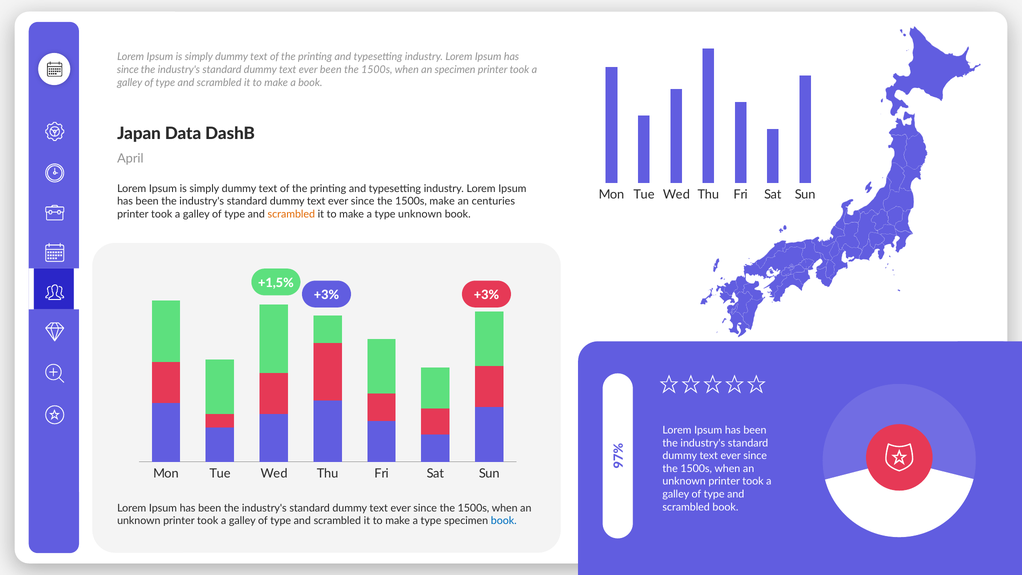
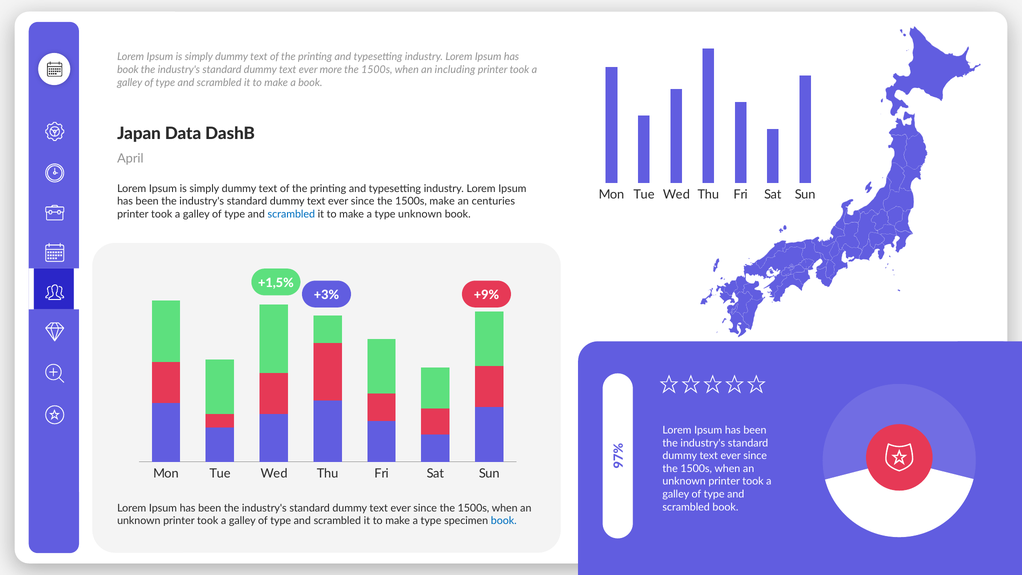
since at (128, 70): since -> book
ever been: been -> more
an specimen: specimen -> including
scrambled at (291, 214) colour: orange -> blue
+3% at (486, 295): +3% -> +9%
